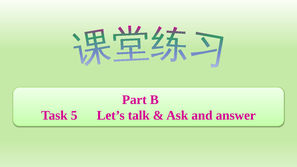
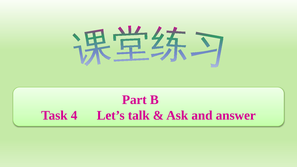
5: 5 -> 4
